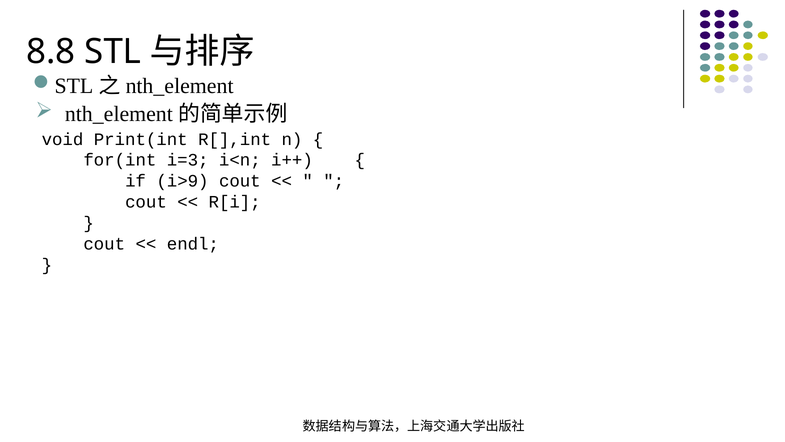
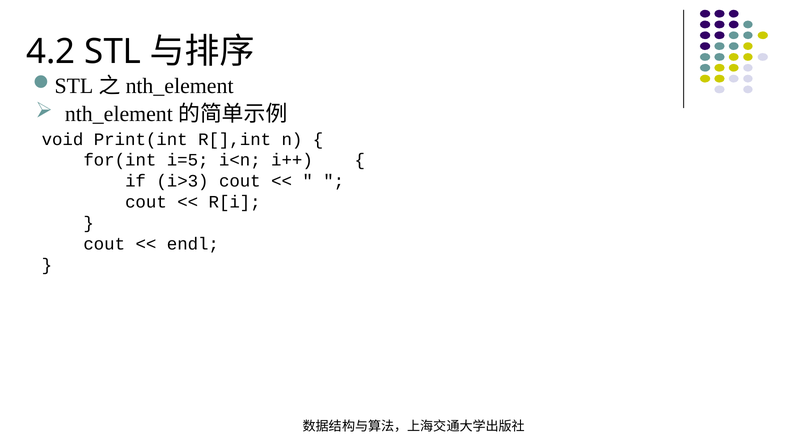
8.8: 8.8 -> 4.2
i=3: i=3 -> i=5
i>9: i>9 -> i>3
